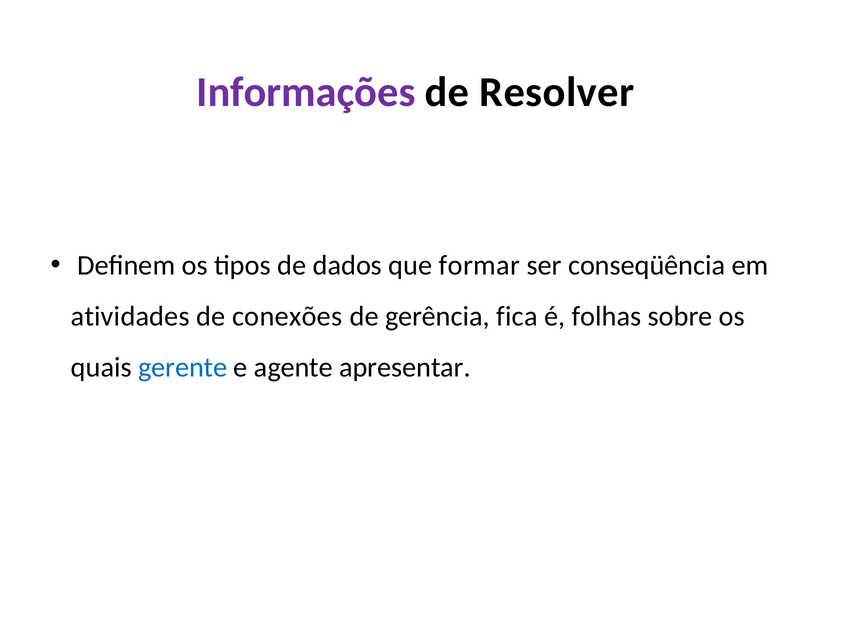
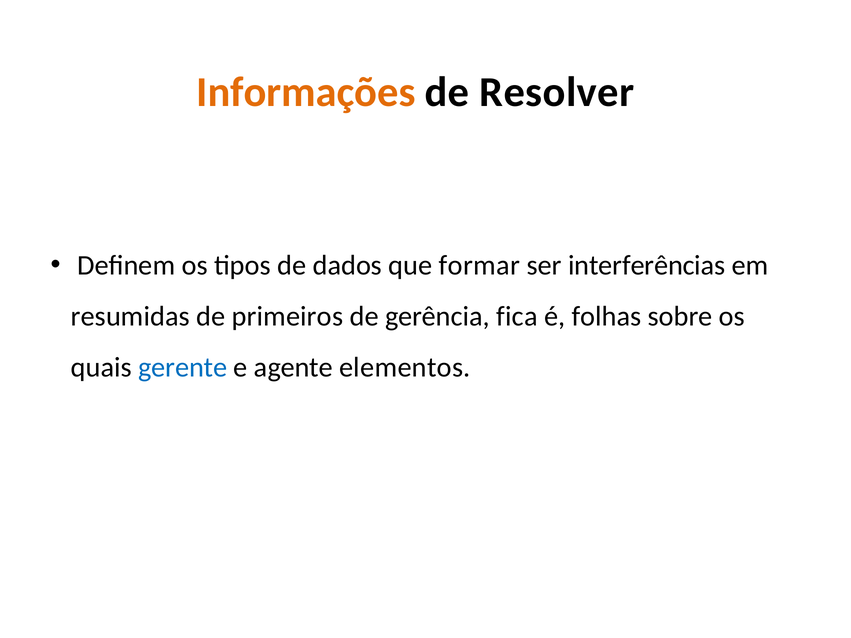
Informações colour: purple -> orange
conseqüência: conseqüência -> interferências
atividades: atividades -> resumidas
conexões: conexões -> primeiros
apresentar: apresentar -> elementos
